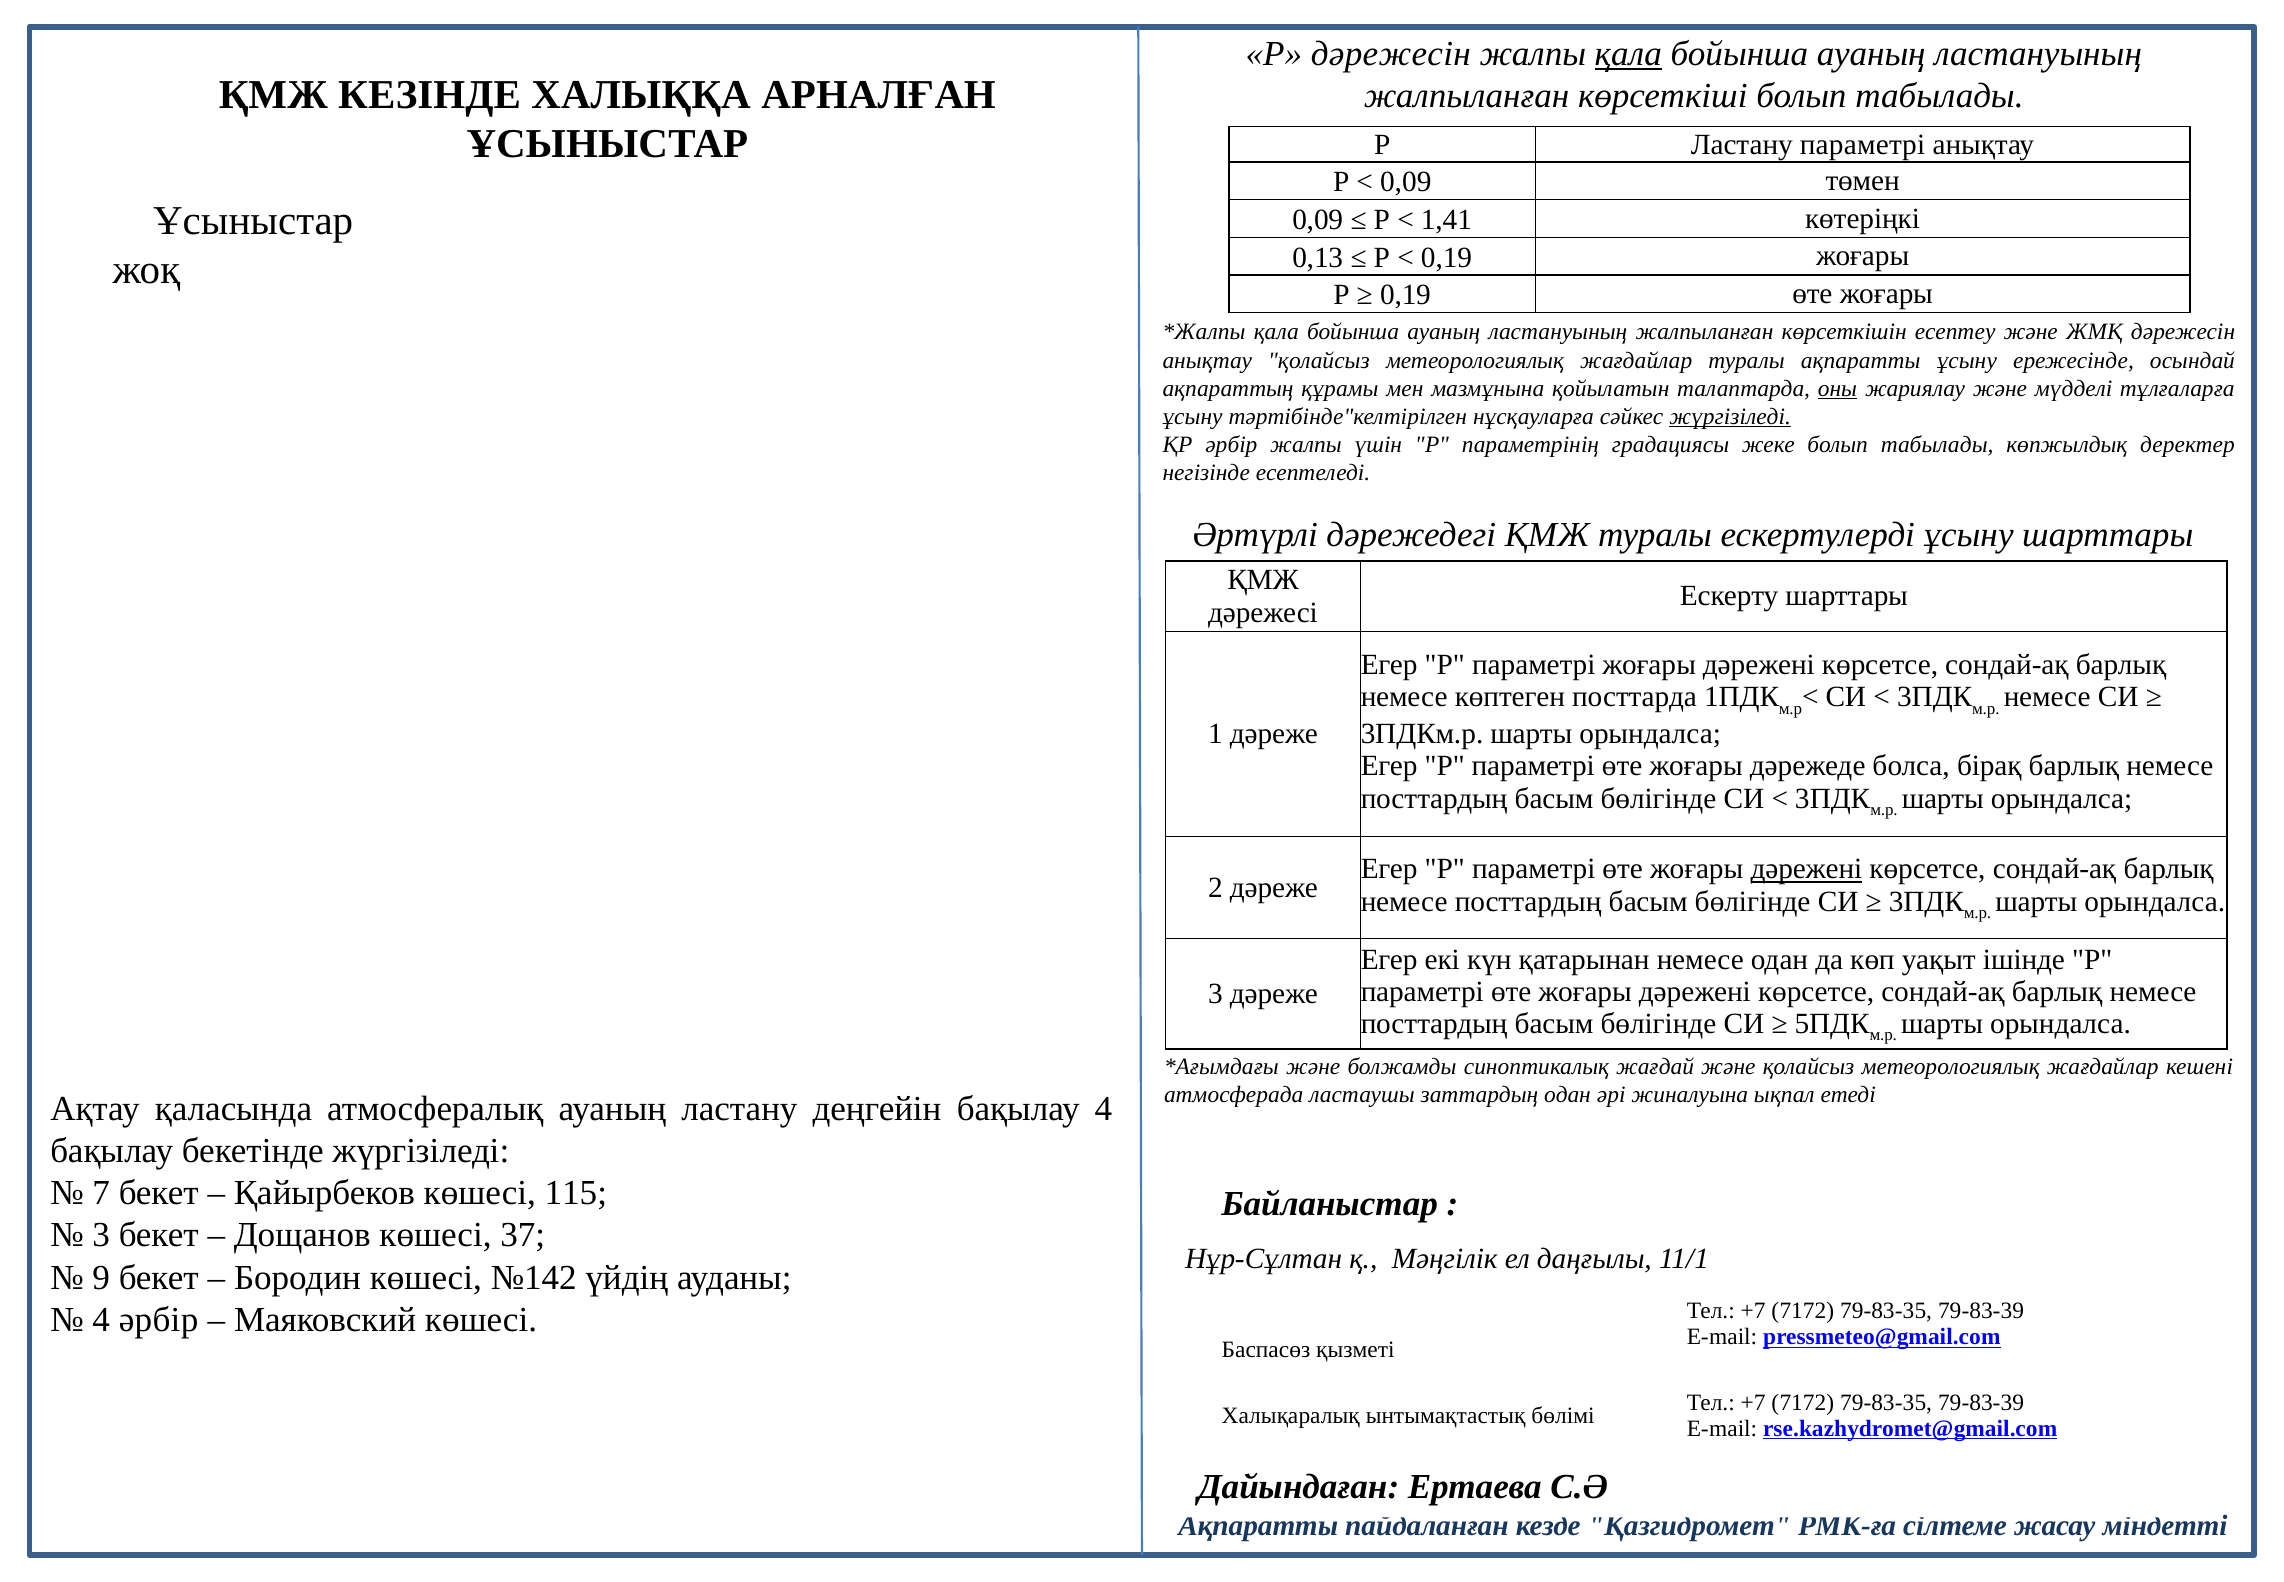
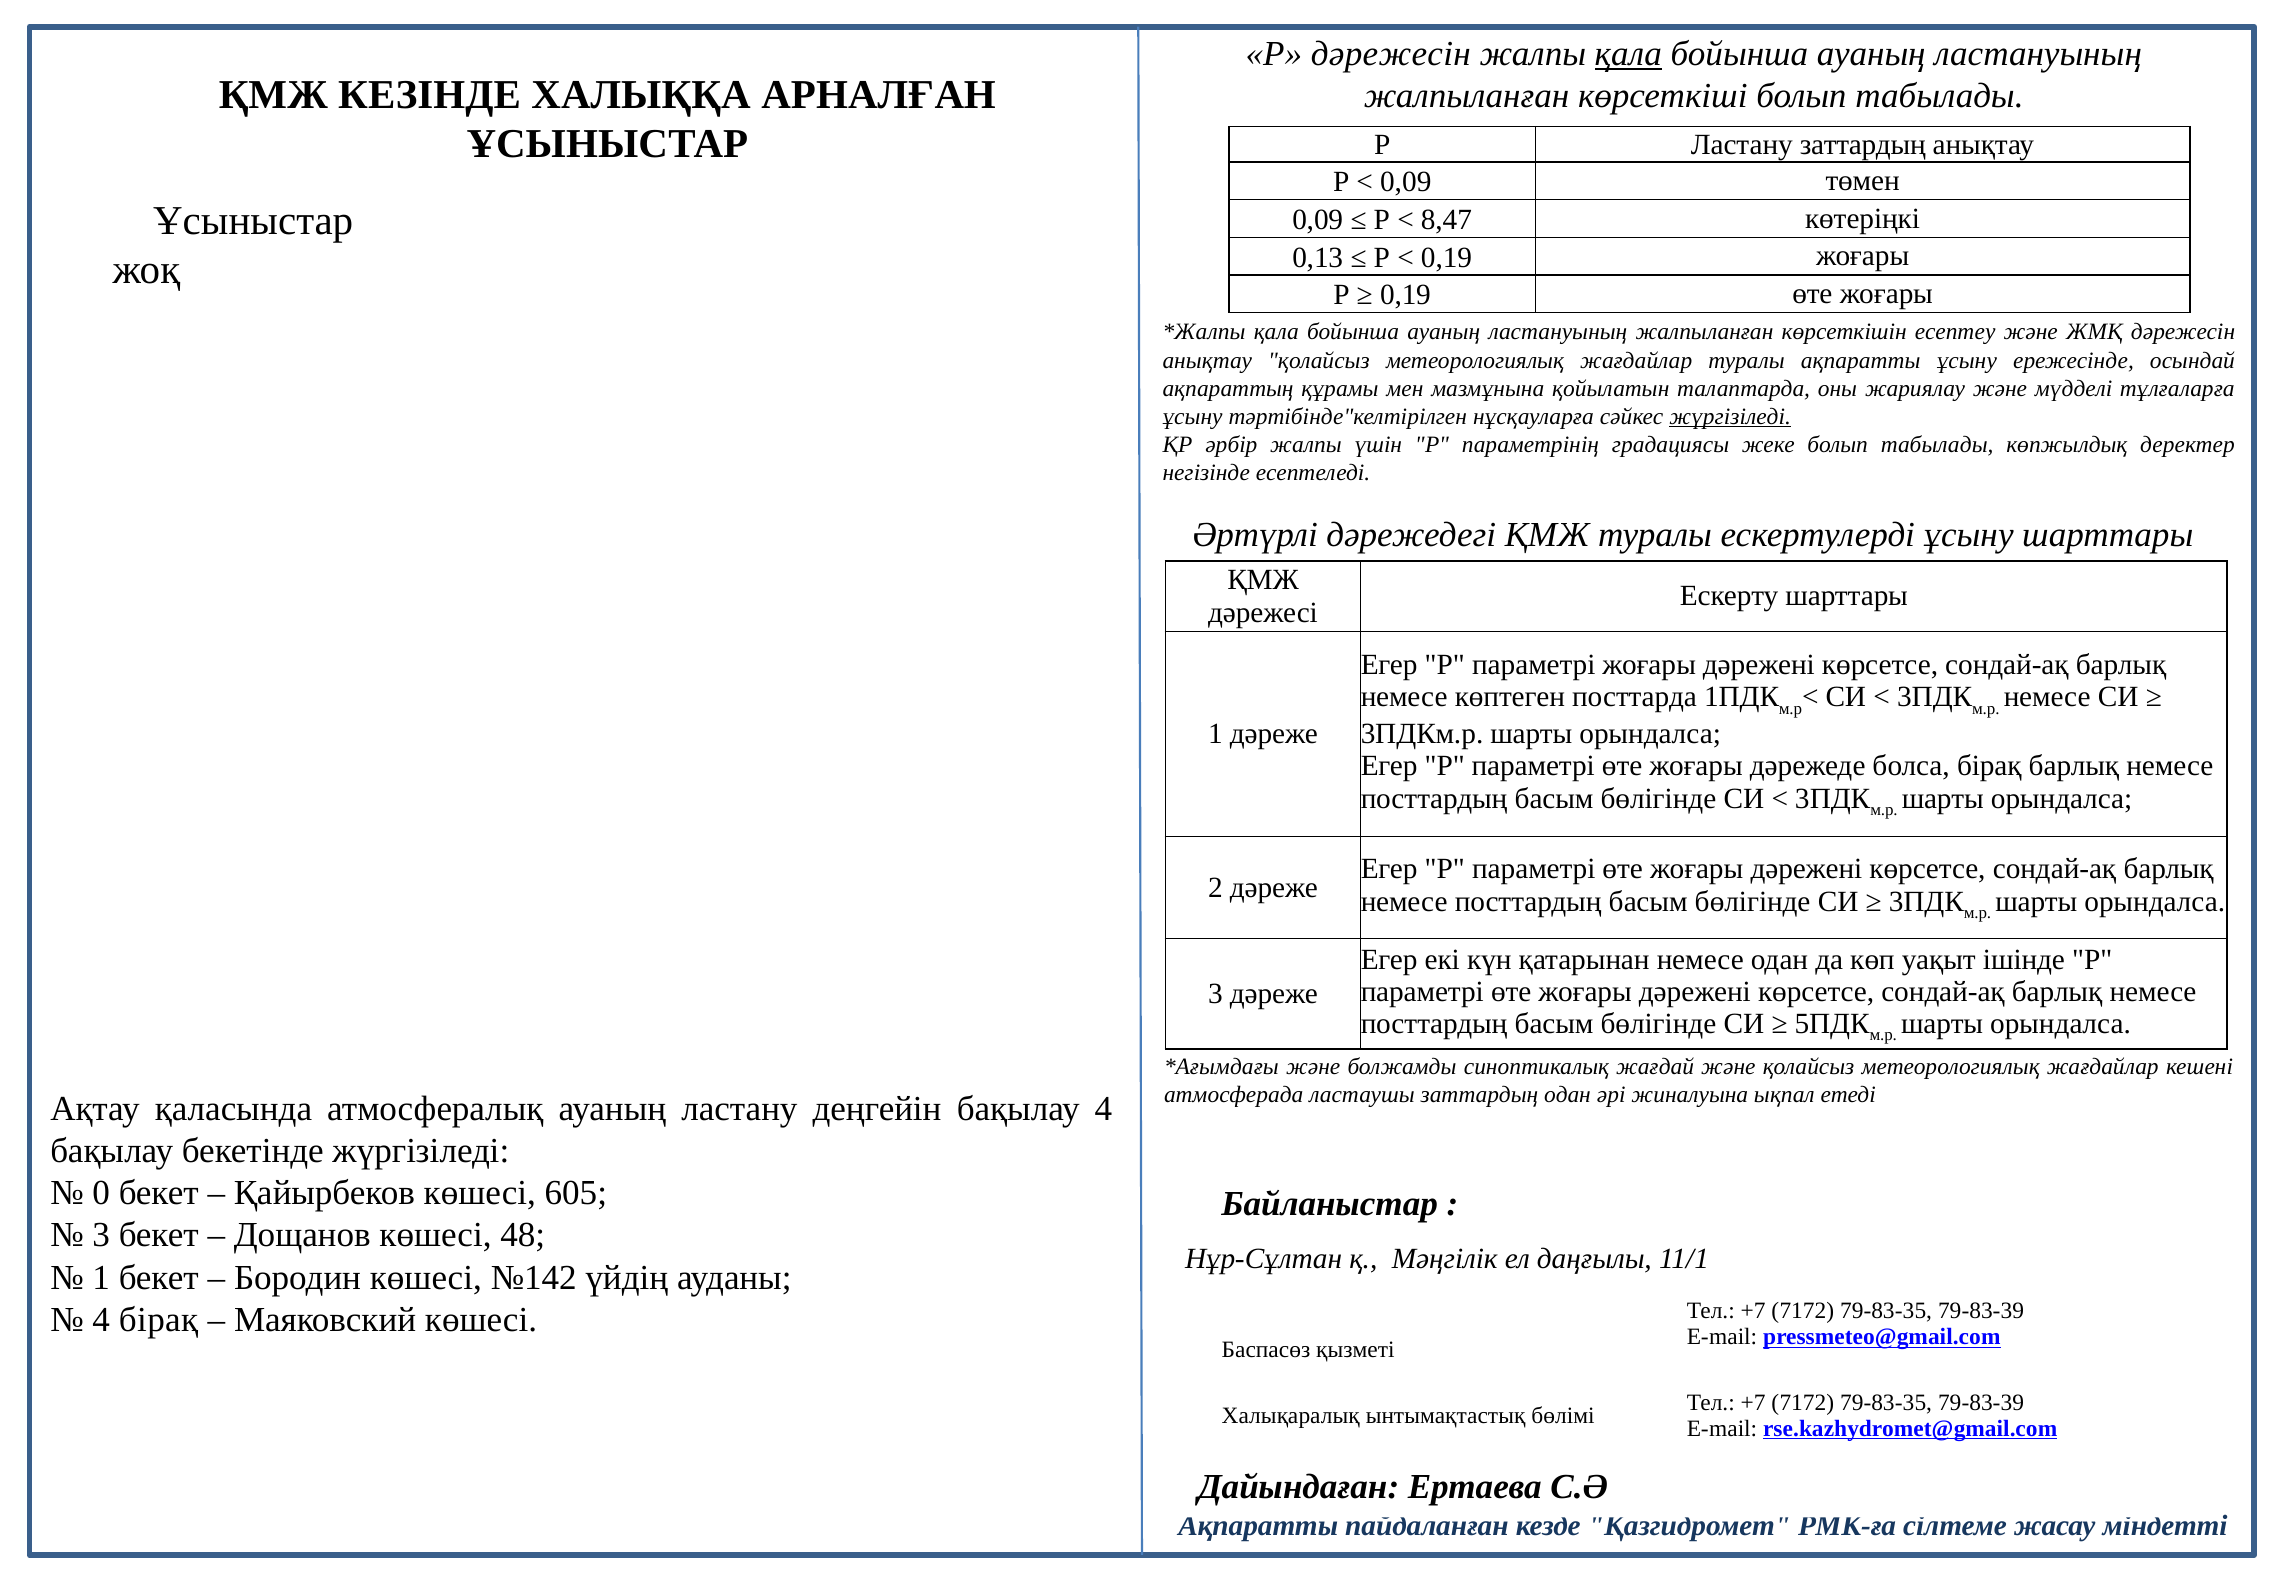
Ластану параметрі: параметрі -> заттардың
1,41: 1,41 -> 8,47
оны underline: present -> none
дәрежені at (1806, 869) underline: present -> none
7: 7 -> 0
115: 115 -> 605
37: 37 -> 48
9 at (101, 1277): 9 -> 1
4 әрбір: әрбір -> бірақ
